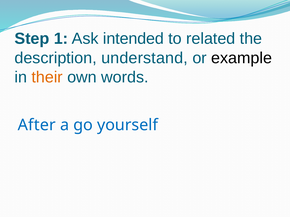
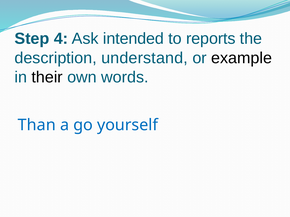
1: 1 -> 4
related: related -> reports
their colour: orange -> black
After: After -> Than
